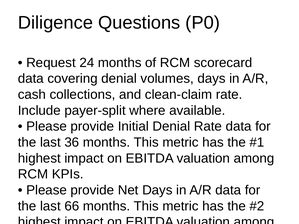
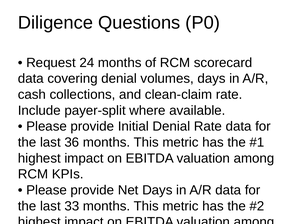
66: 66 -> 33
